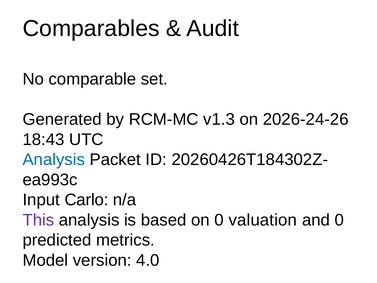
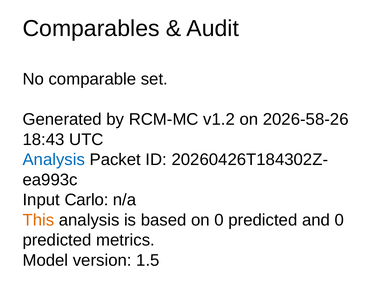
v1.3: v1.3 -> v1.2
2026-24-26: 2026-24-26 -> 2026-58-26
This colour: purple -> orange
on 0 valuation: valuation -> predicted
4.0: 4.0 -> 1.5
